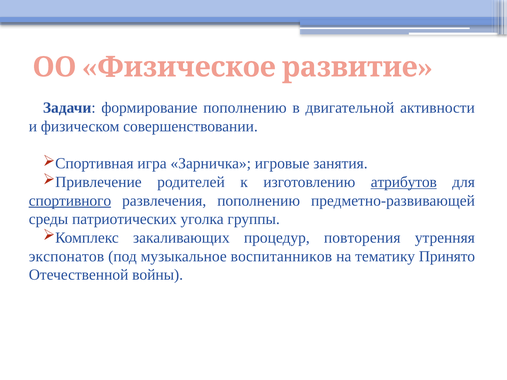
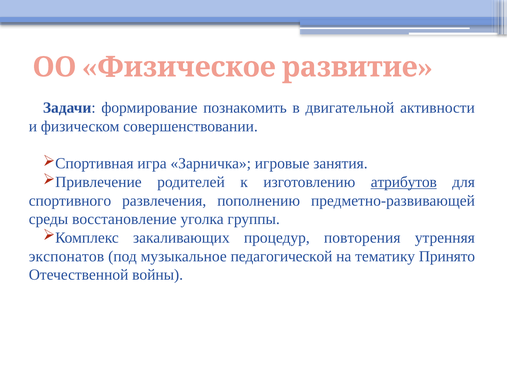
формирование пополнению: пополнению -> познакомить
спортивного underline: present -> none
патриотических: патриотических -> восстановление
воспитанников: воспитанников -> педагогической
